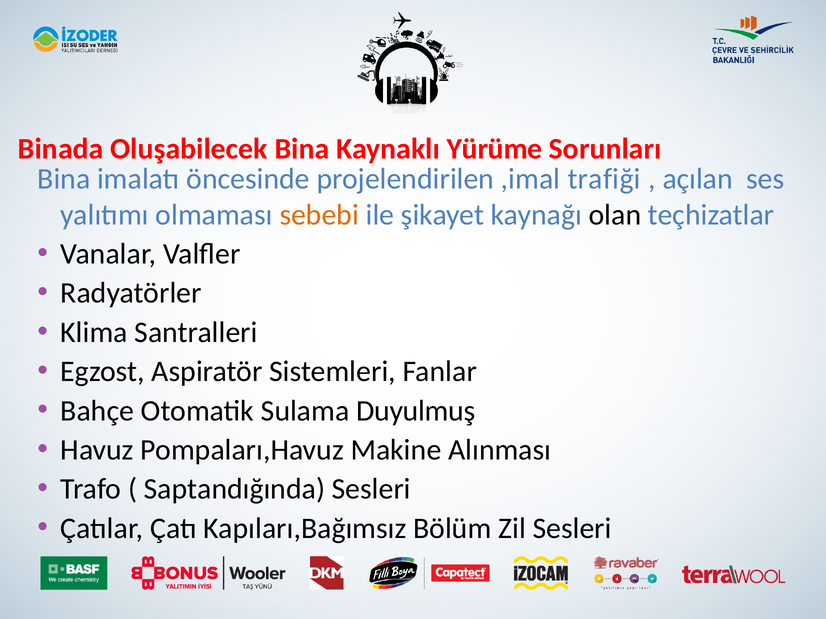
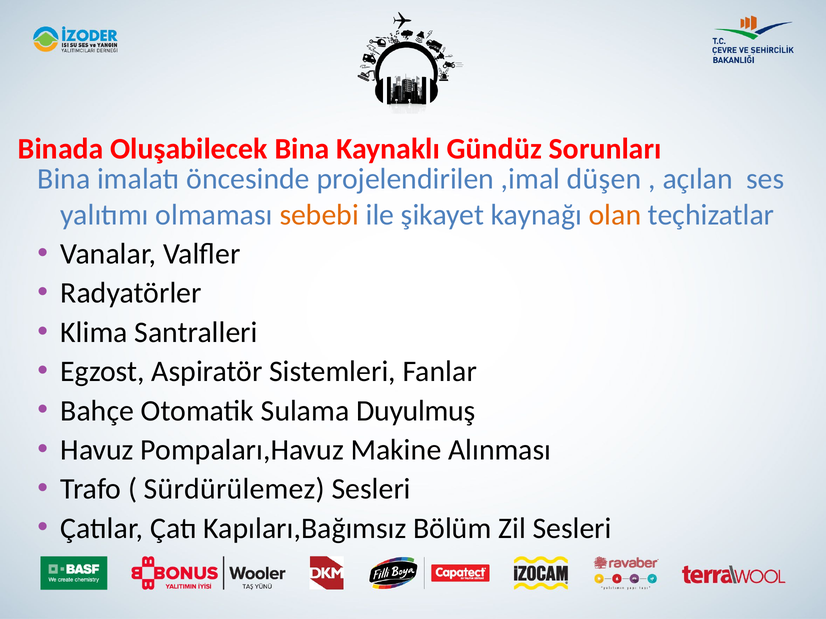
Yürüme: Yürüme -> Gündüz
trafiği: trafiği -> düşen
olan colour: black -> orange
Saptandığında: Saptandığında -> Sürdürülemez
